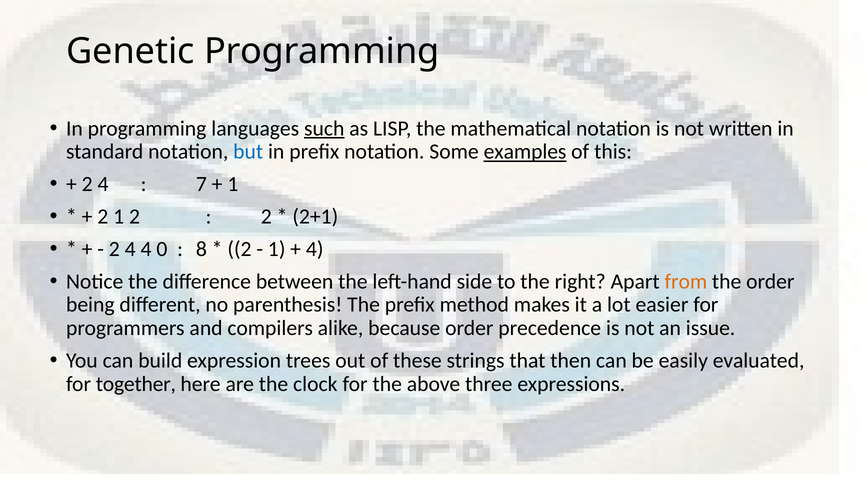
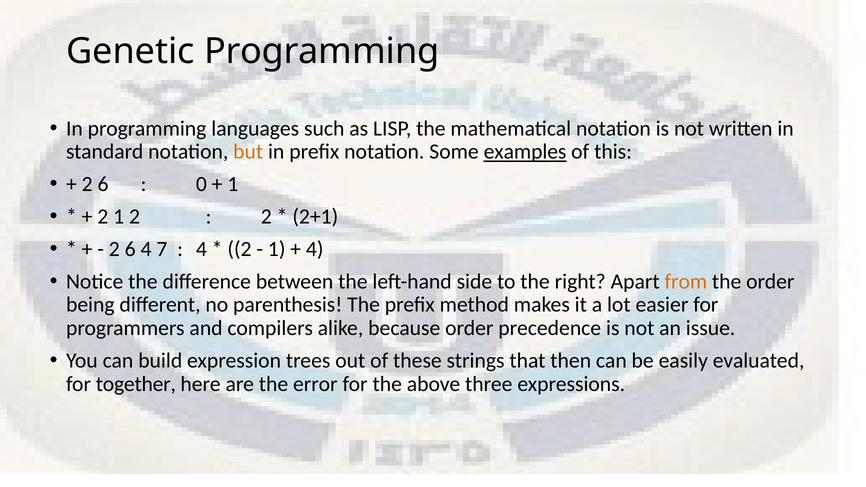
such underline: present -> none
but colour: blue -> orange
4 at (103, 184): 4 -> 6
7: 7 -> 0
4 at (130, 249): 4 -> 6
0: 0 -> 7
8 at (201, 249): 8 -> 4
clock: clock -> error
